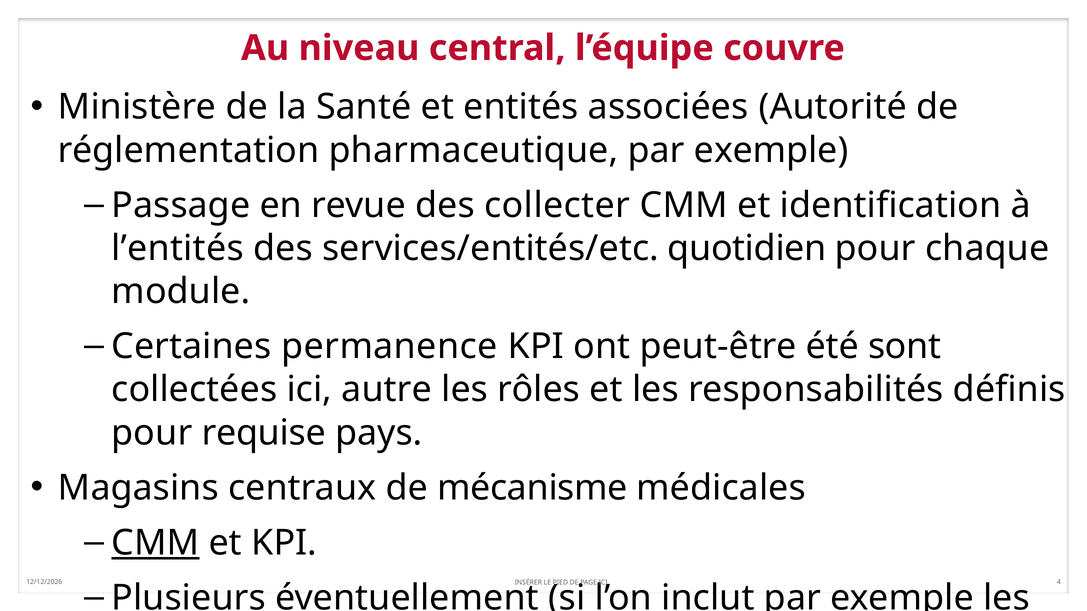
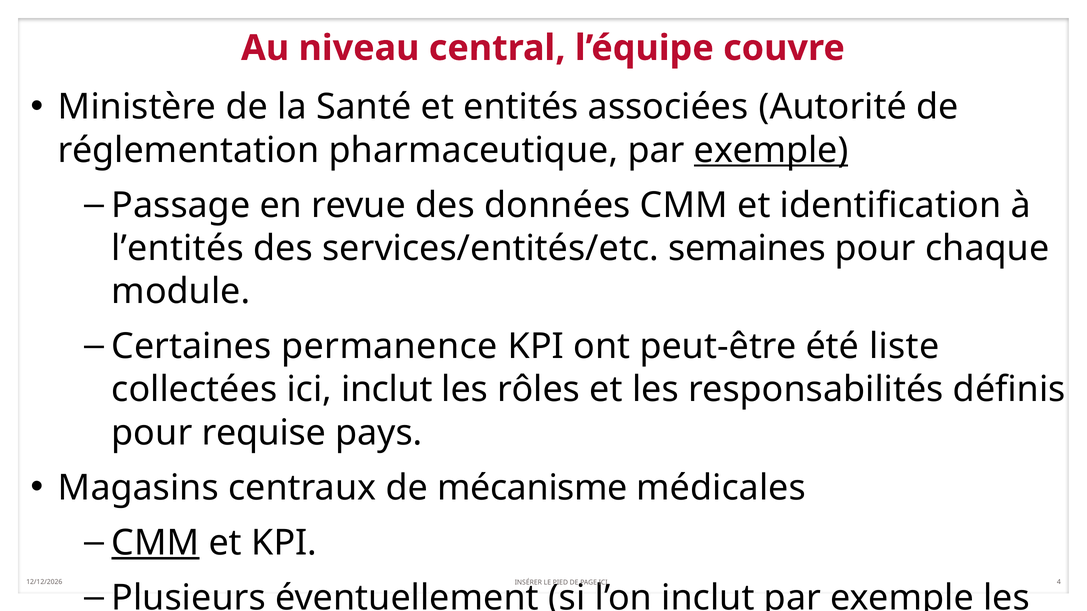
exemple at (771, 150) underline: none -> present
collecter: collecter -> données
quotidien: quotidien -> semaines
sont: sont -> liste
ici autre: autre -> inclut
